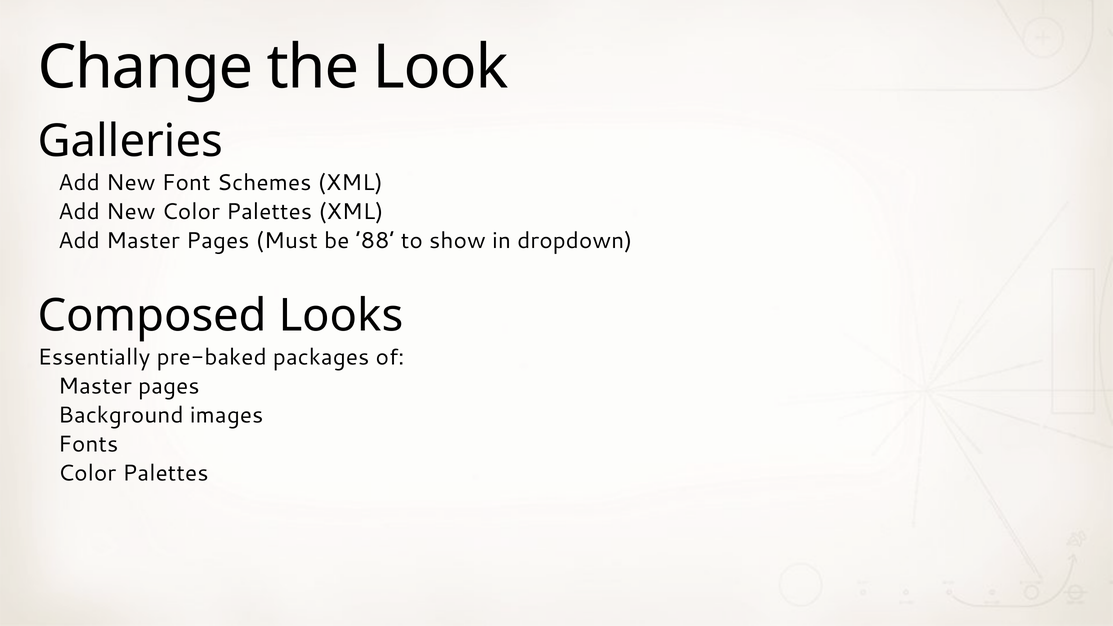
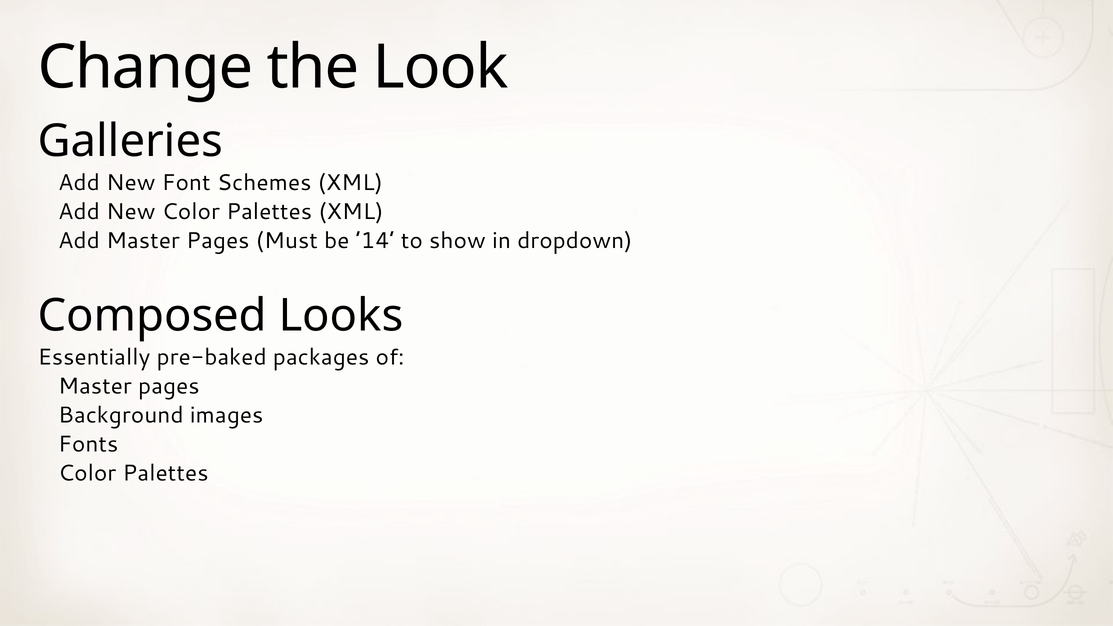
’88: ’88 -> ’14
